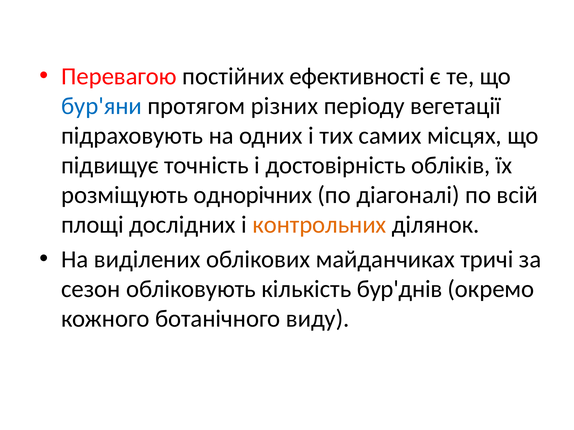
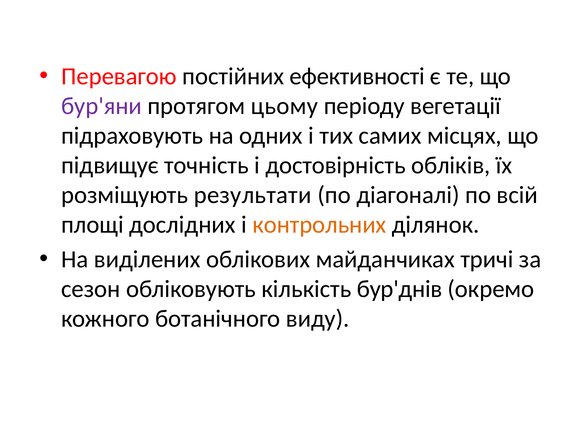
бур'яни colour: blue -> purple
різних: різних -> цьому
однорічних: однорічних -> результати
